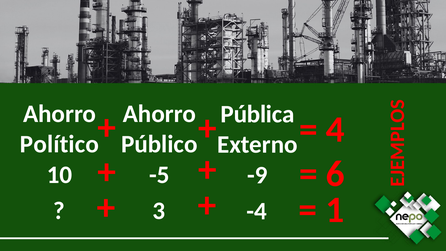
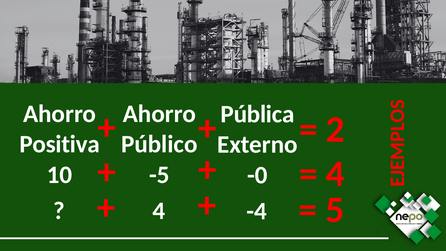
Político: Político -> Positiva
4: 4 -> 2
-9: -9 -> -0
6 at (335, 174): 6 -> 4
3 at (159, 211): 3 -> 4
1: 1 -> 5
